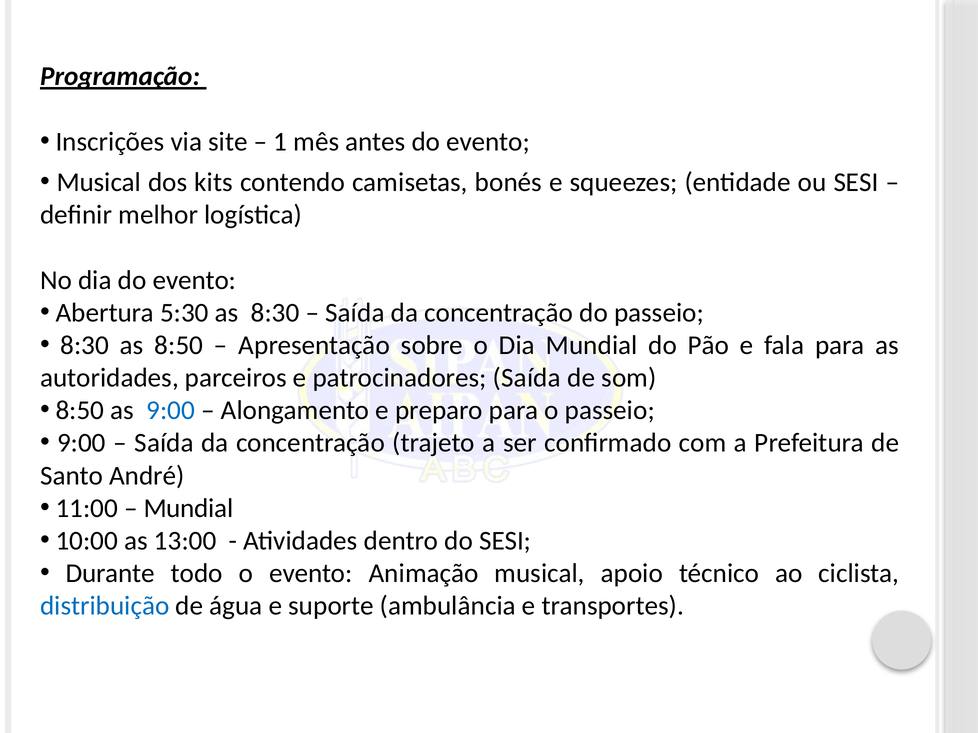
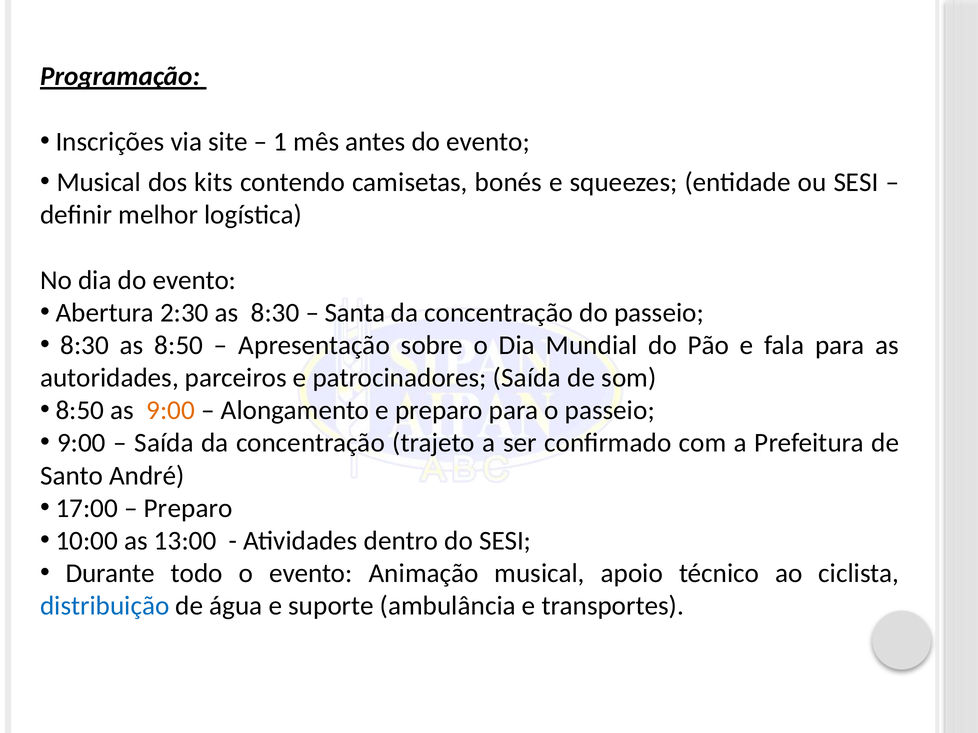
5:30: 5:30 -> 2:30
Saída at (355, 313): Saída -> Santa
9:00 at (171, 411) colour: blue -> orange
11:00: 11:00 -> 17:00
Mundial at (188, 509): Mundial -> Preparo
